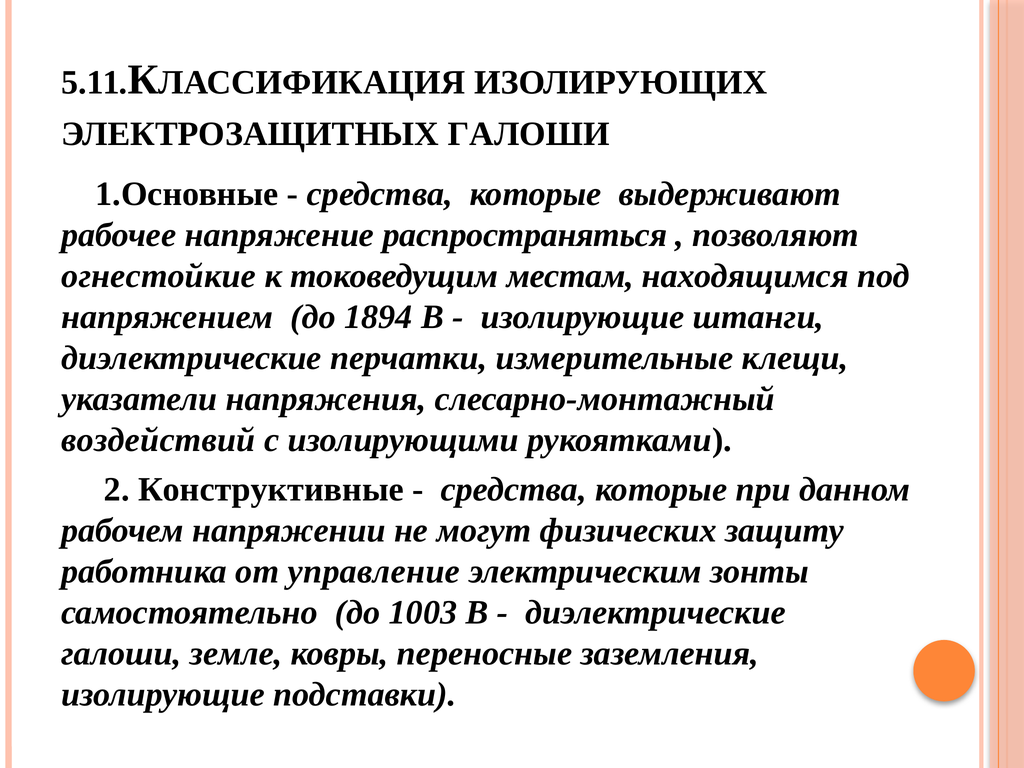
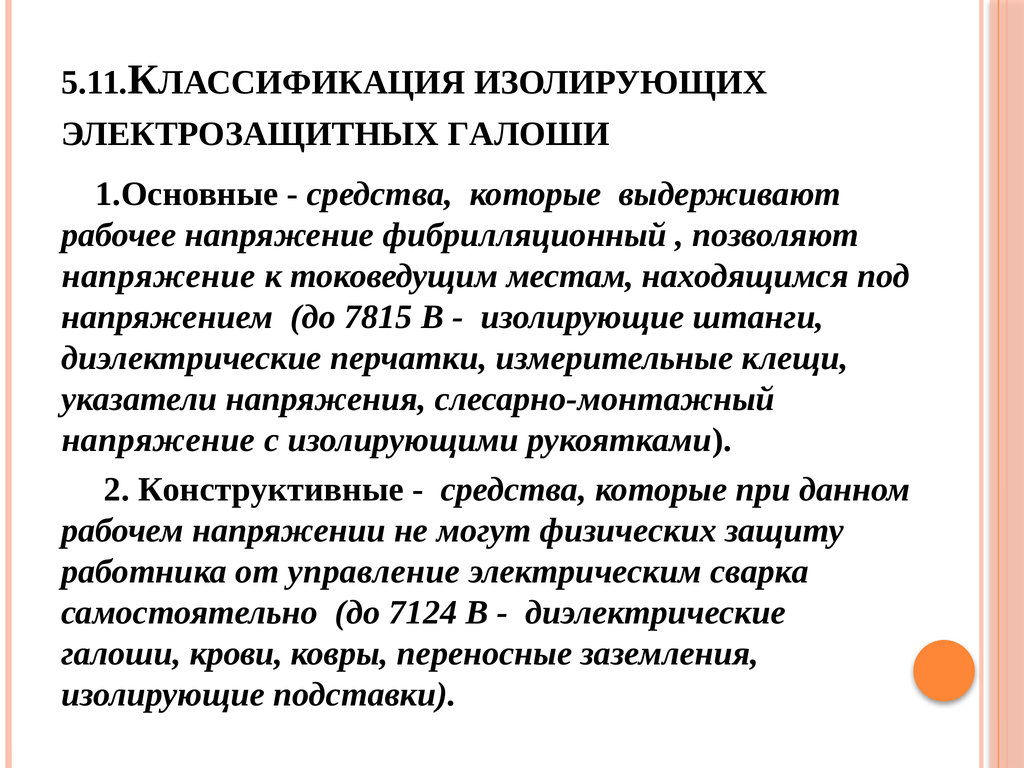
распространяться: распространяться -> фибрилляционный
огнестойкие at (159, 276): огнестойкие -> напряжение
1894: 1894 -> 7815
воздействий at (158, 440): воздействий -> напряжение
зонты: зонты -> сварка
1003: 1003 -> 7124
земле: земле -> крови
